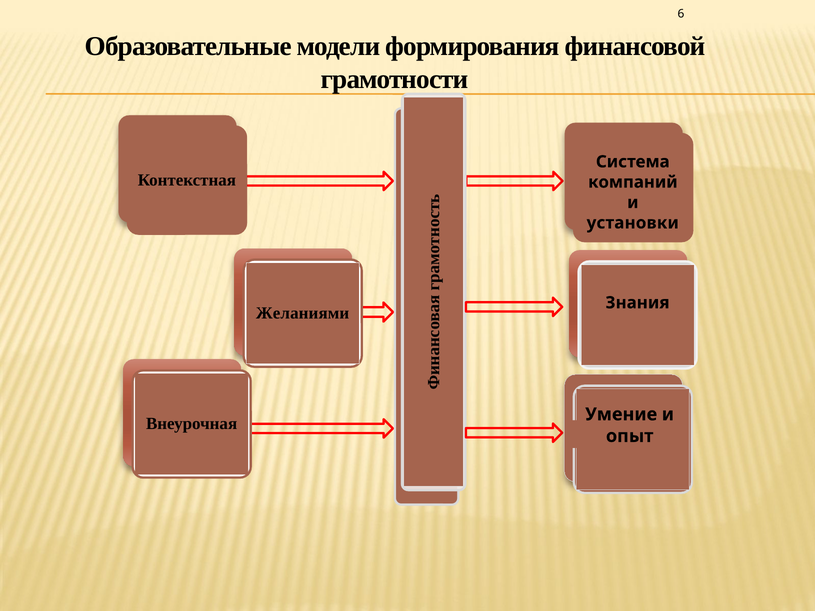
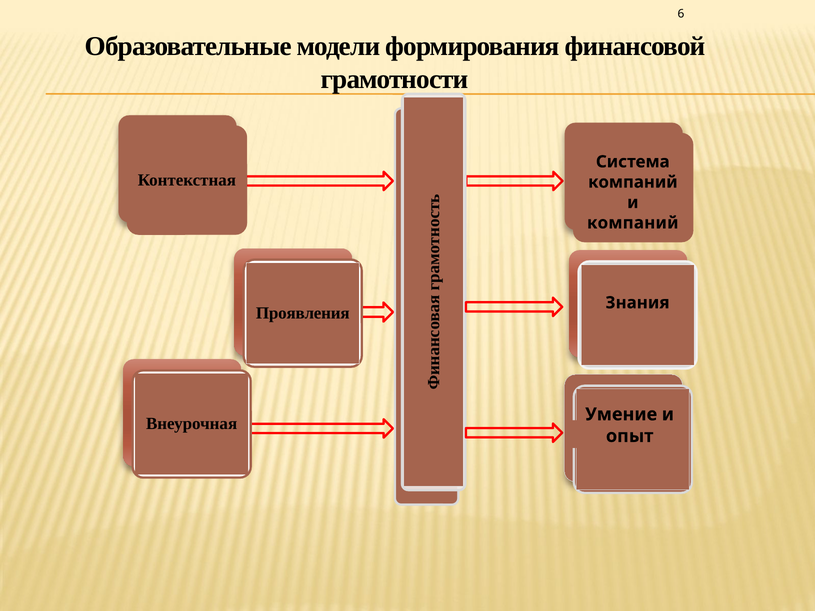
установки at (633, 223): установки -> компаний
Желаниями: Желаниями -> Проявления
